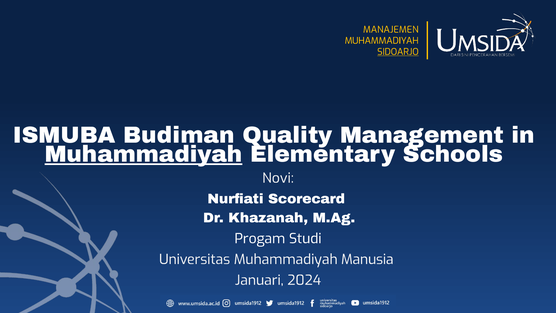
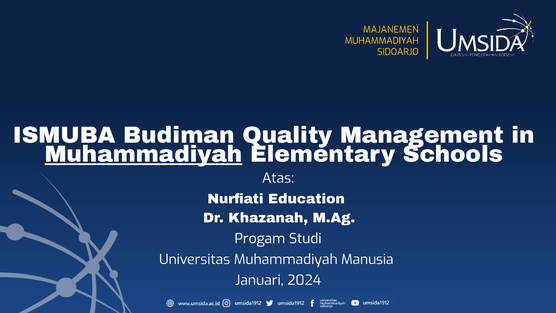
MANAJEMEN: MANAJEMEN -> MAJANEMEN
SIDOARJO underline: present -> none
Novi: Novi -> Atas
Scorecard: Scorecard -> Education
